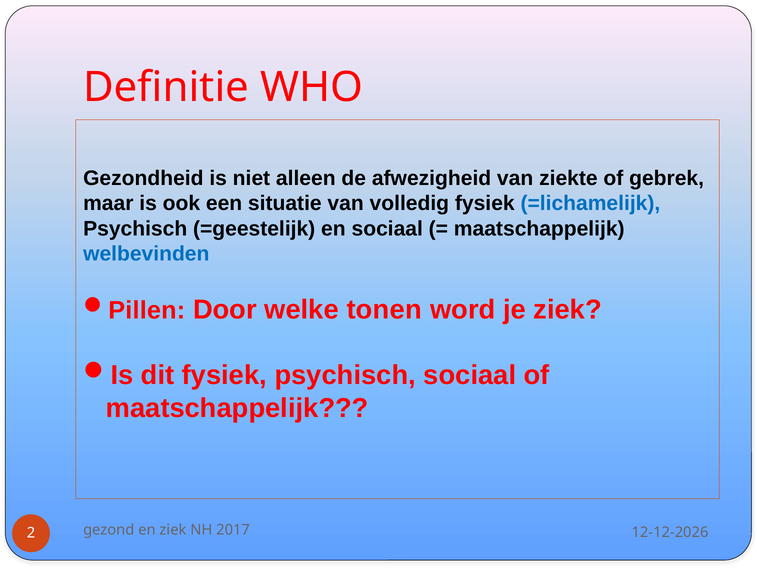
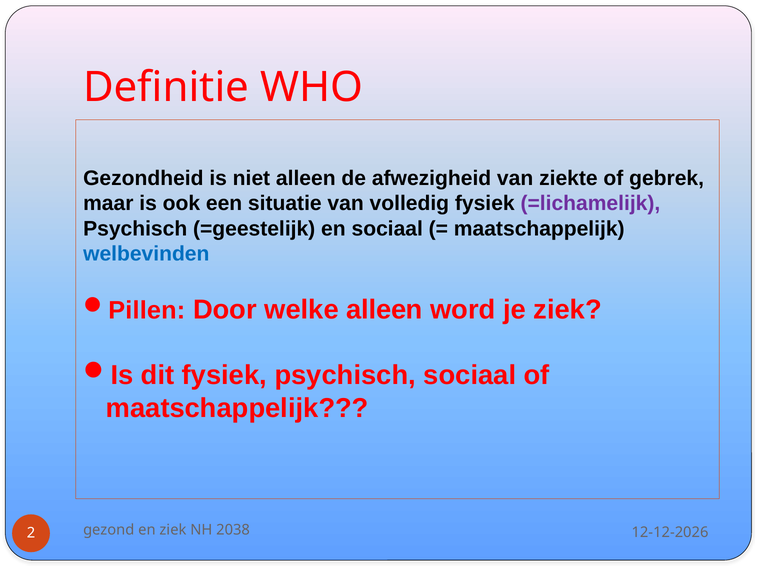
=lichamelijk colour: blue -> purple
welke tonen: tonen -> alleen
2017: 2017 -> 2038
